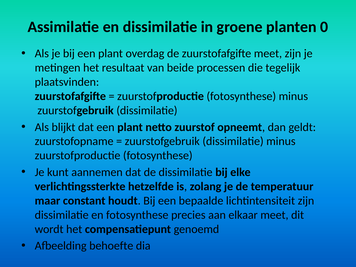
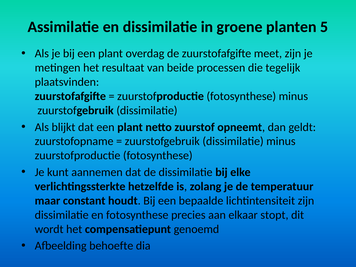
0: 0 -> 5
elkaar meet: meet -> stopt
